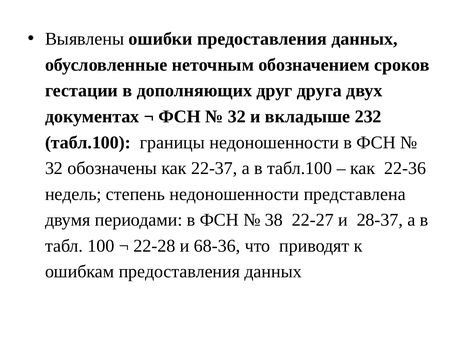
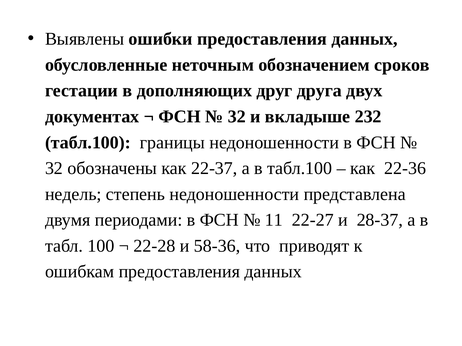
38: 38 -> 11
68-36: 68-36 -> 58-36
